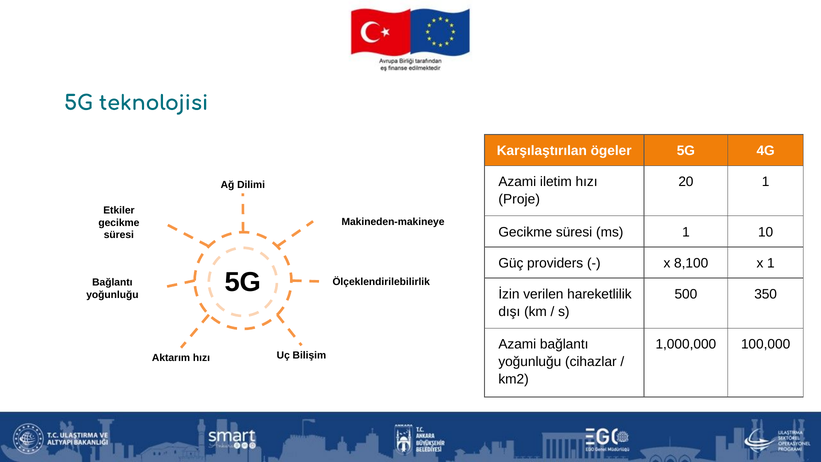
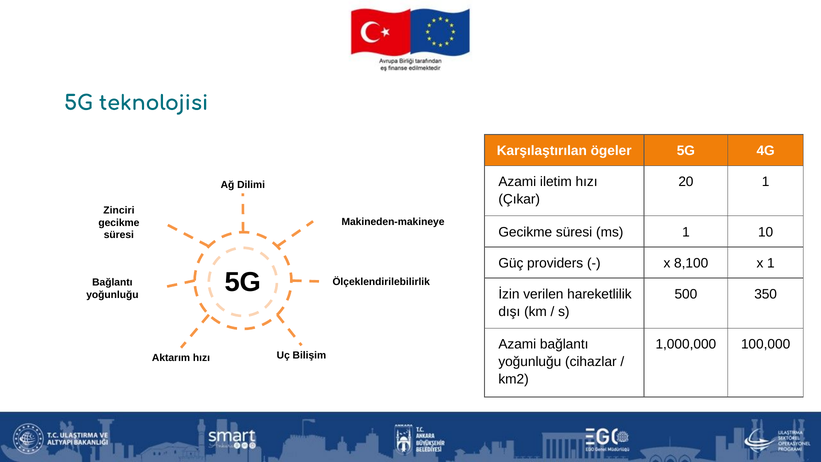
Proje: Proje -> Çıkar
Etkiler: Etkiler -> Zinciri
